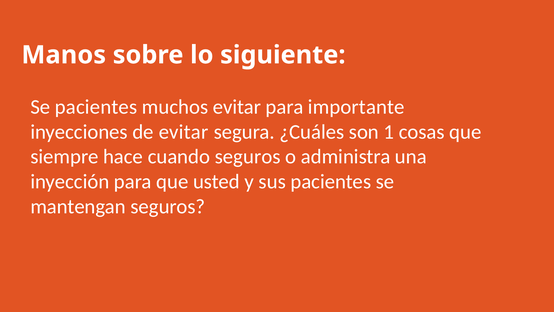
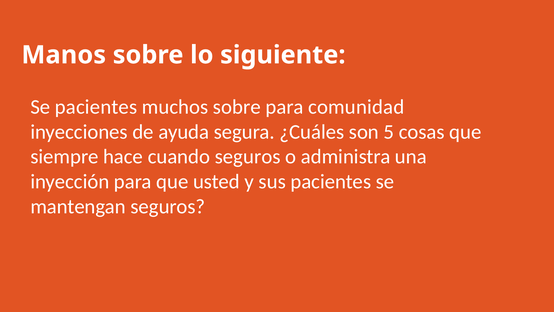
muchos evitar: evitar -> sobre
importante: importante -> comunidad
de evitar: evitar -> ayuda
1: 1 -> 5
